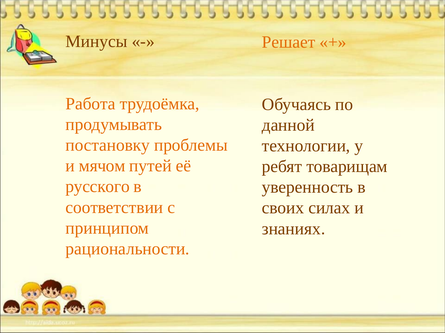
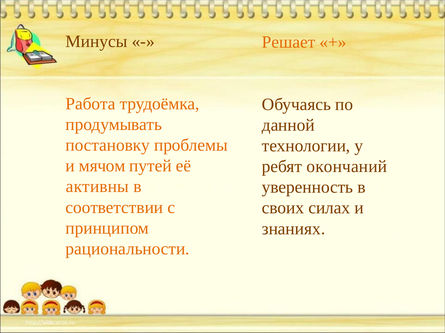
товарищам: товарищам -> окончаний
русского: русского -> активны
